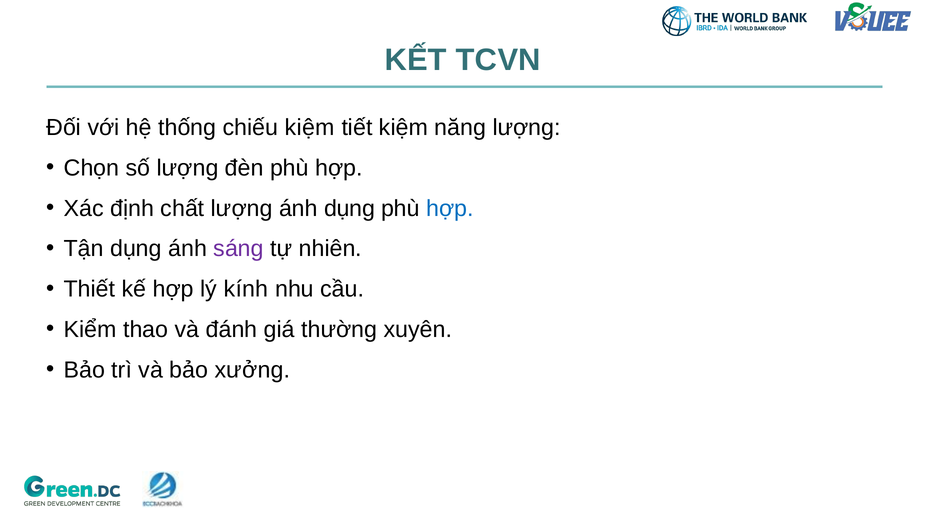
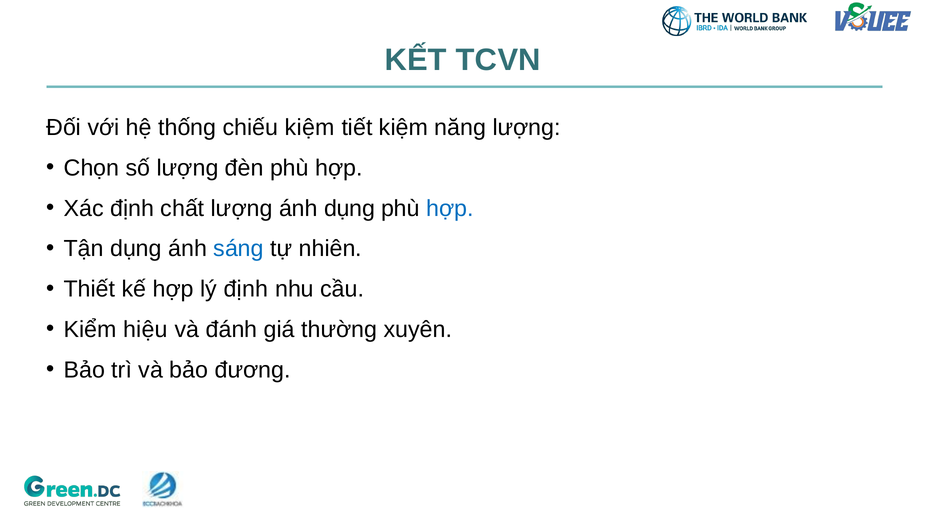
sáng colour: purple -> blue
lý kính: kính -> định
thao: thao -> hiệu
xưởng: xưởng -> đương
